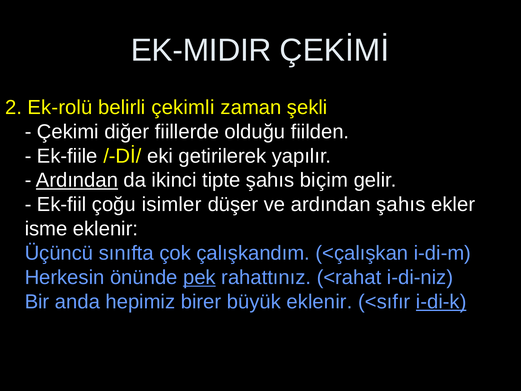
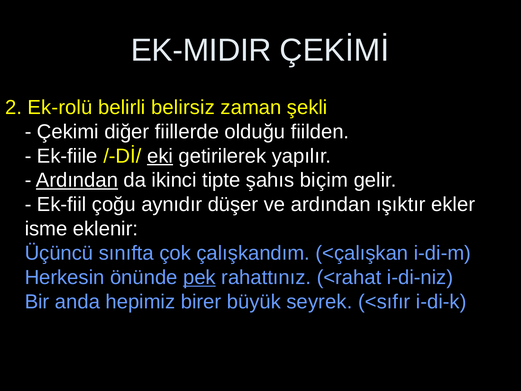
çekimli: çekimli -> belirsiz
eki underline: none -> present
isimler: isimler -> aynıdır
ardından şahıs: şahıs -> ışıktır
büyük eklenir: eklenir -> seyrek
i-di-k underline: present -> none
